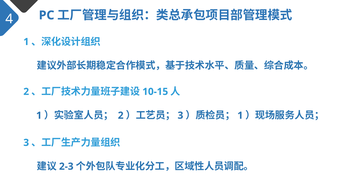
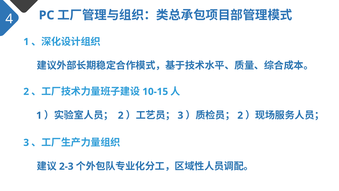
1 at (240, 115): 1 -> 2
